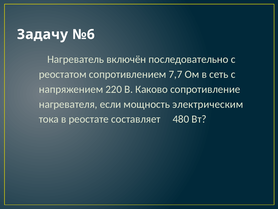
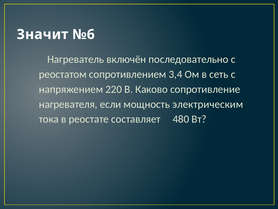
Задачу: Задачу -> Значит
7,7: 7,7 -> 3,4
